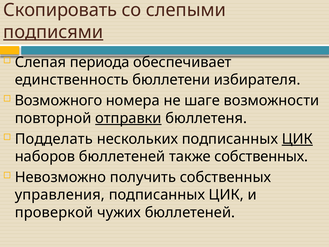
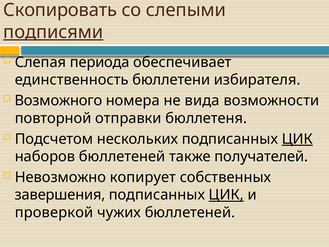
шаге: шаге -> вида
отправки underline: present -> none
Подделать: Подделать -> Подсчетом
также собственных: собственных -> получателей
получить: получить -> копирует
управления: управления -> завершения
ЦИК at (226, 195) underline: none -> present
